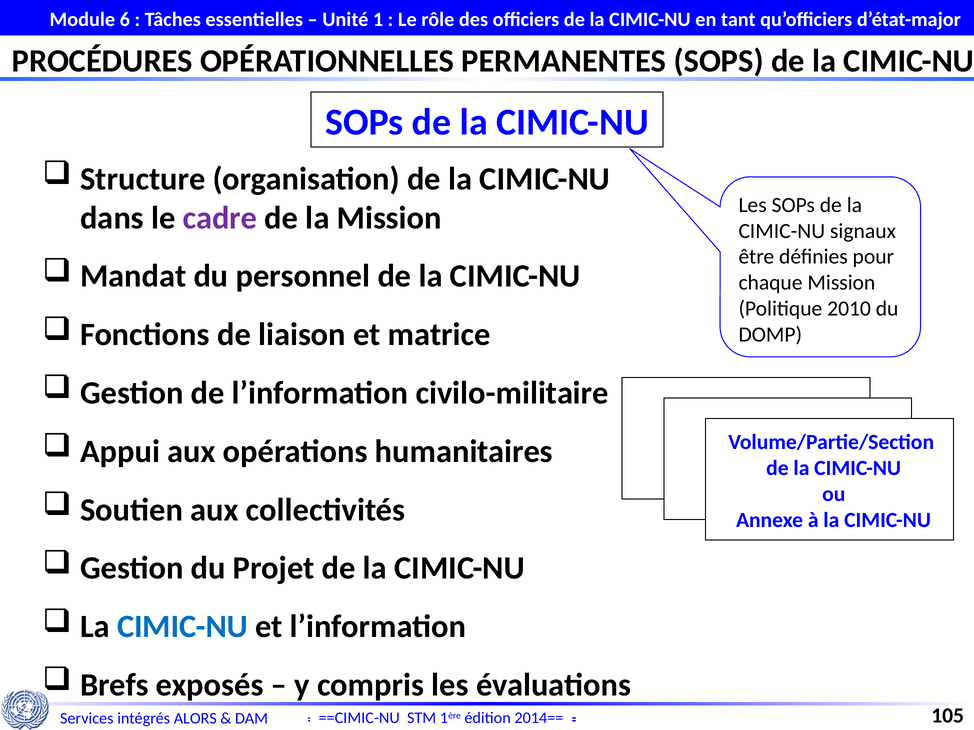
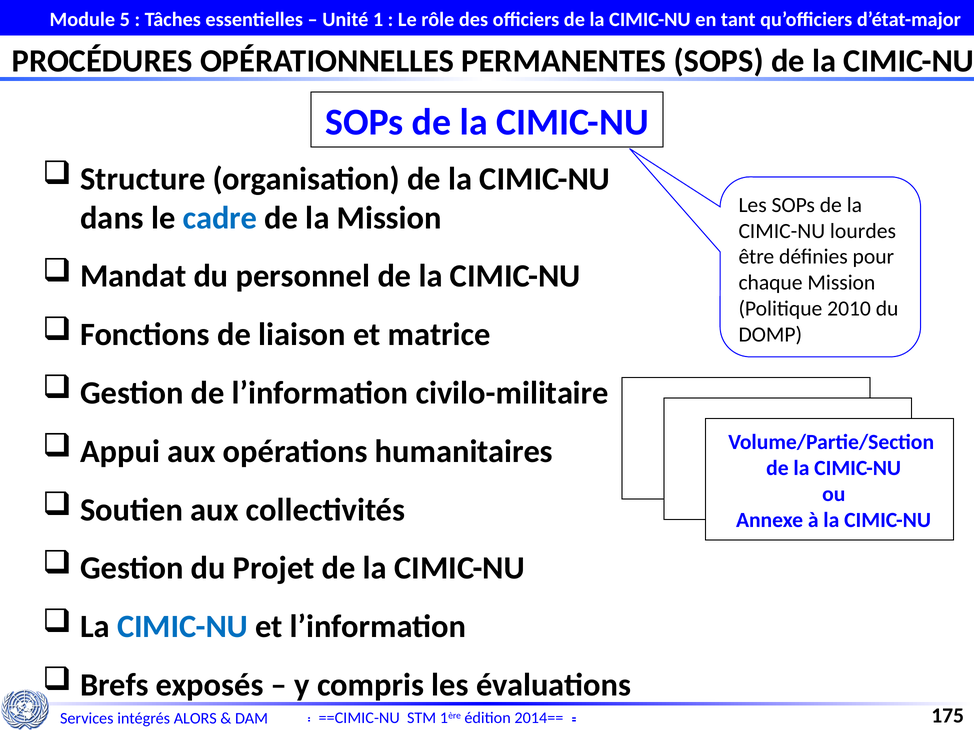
6: 6 -> 5
cadre colour: purple -> blue
signaux: signaux -> lourdes
105: 105 -> 175
